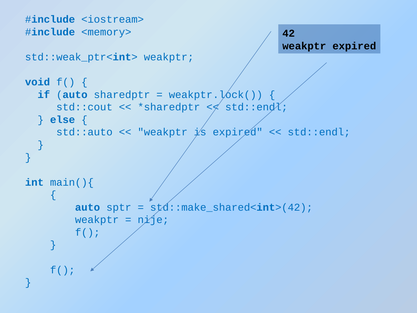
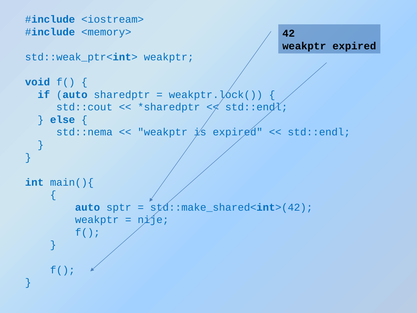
std::auto: std::auto -> std::nema
